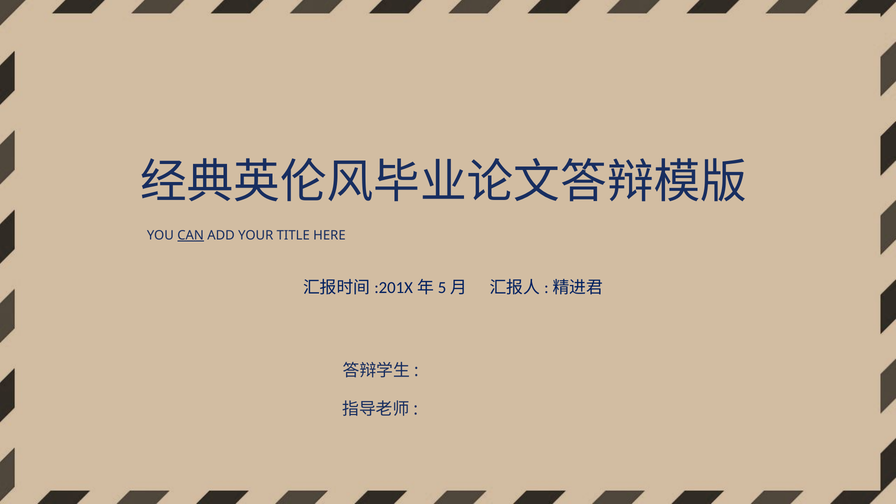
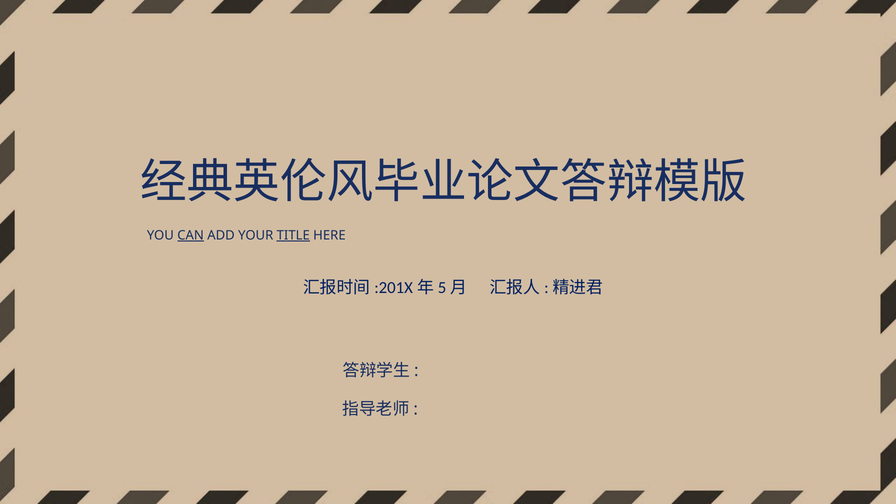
TITLE underline: none -> present
